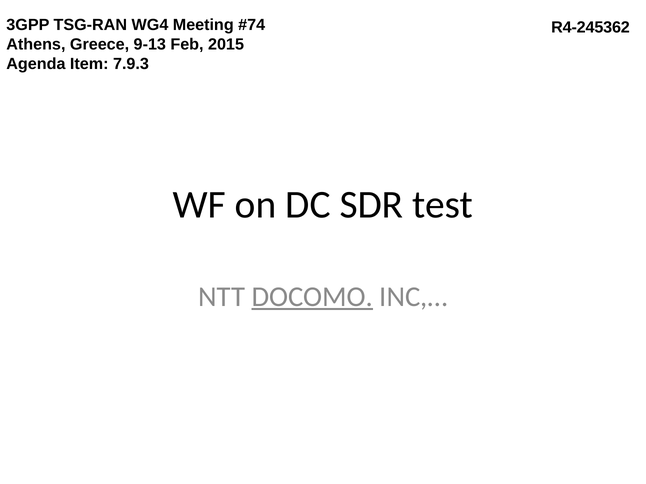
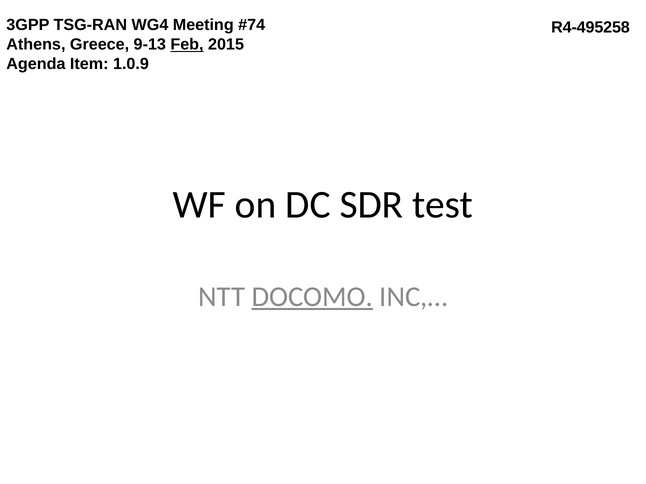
R4-245362: R4-245362 -> R4-495258
Feb underline: none -> present
7.9.3: 7.9.3 -> 1.0.9
